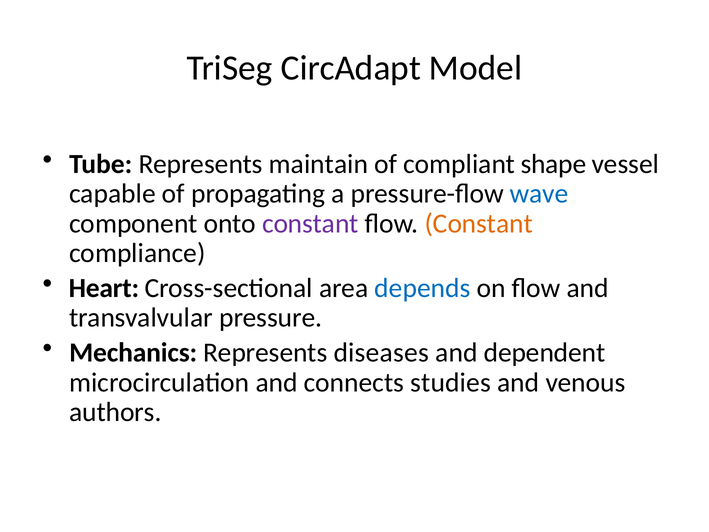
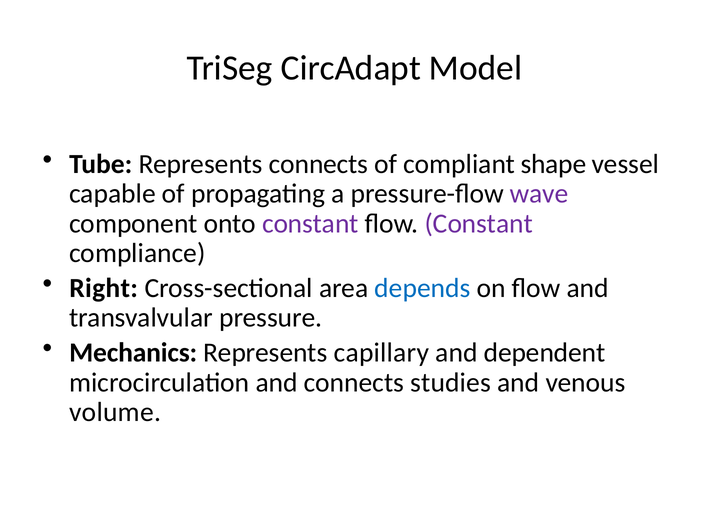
Represents maintain: maintain -> connects
wave colour: blue -> purple
Constant at (479, 223) colour: orange -> purple
Heart: Heart -> Right
diseases: diseases -> capillary
authors: authors -> volume
